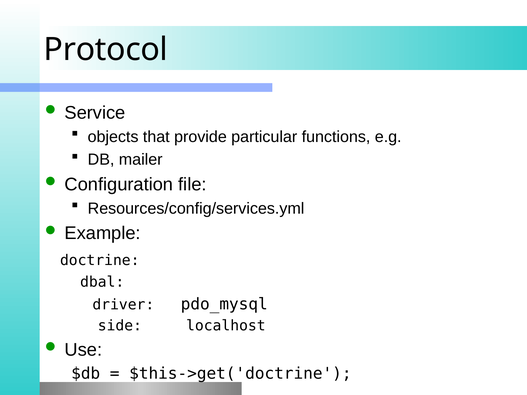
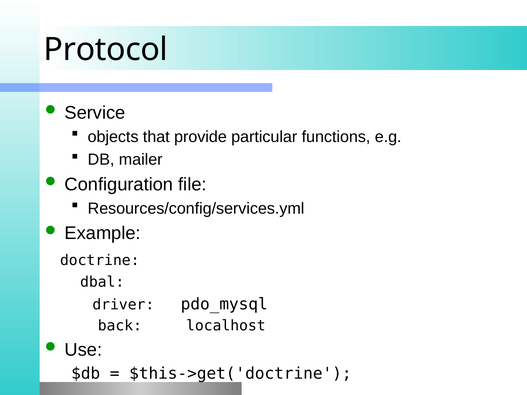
side: side -> back
